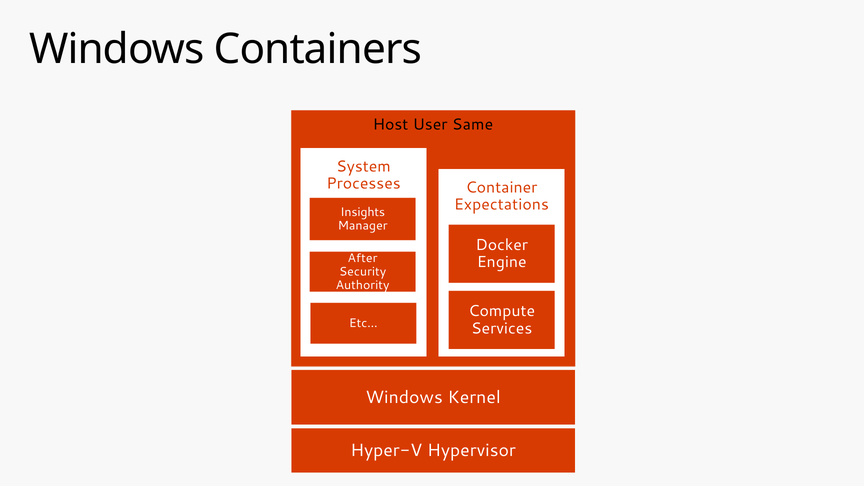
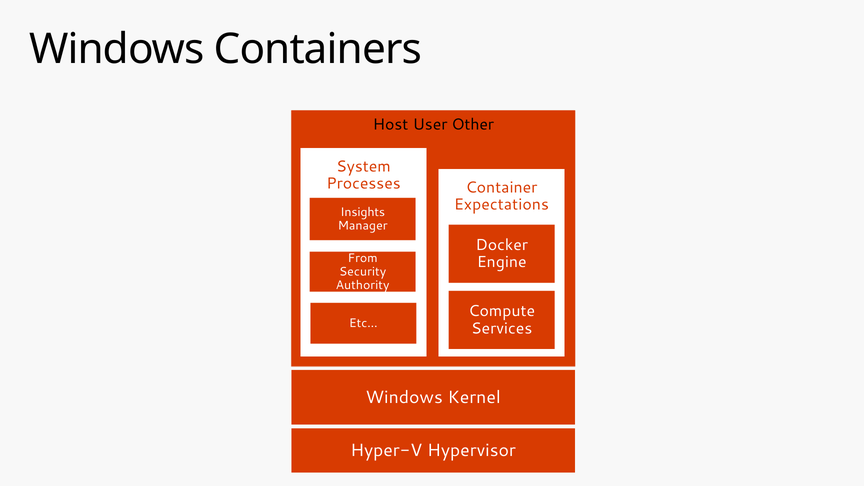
Same: Same -> Other
After: After -> From
